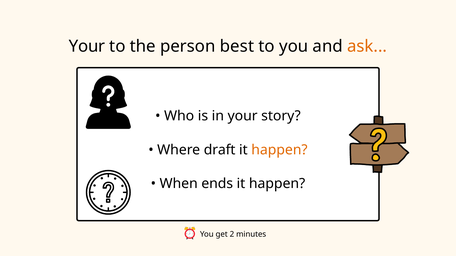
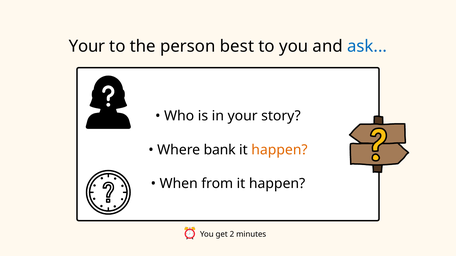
ask colour: orange -> blue
draft: draft -> bank
ends: ends -> from
